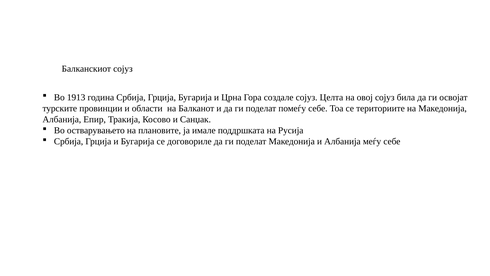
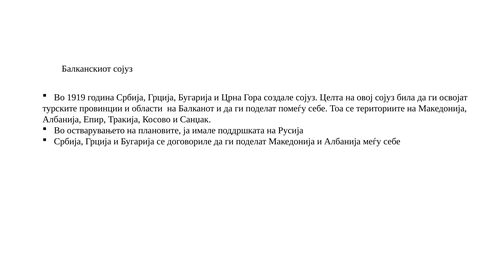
1913: 1913 -> 1919
